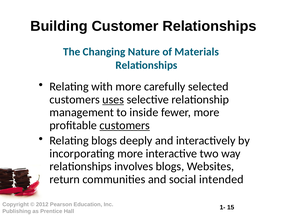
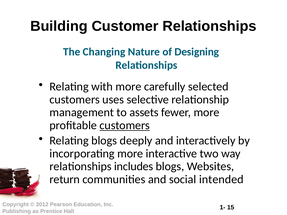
Materials: Materials -> Designing
uses underline: present -> none
inside: inside -> assets
involves: involves -> includes
